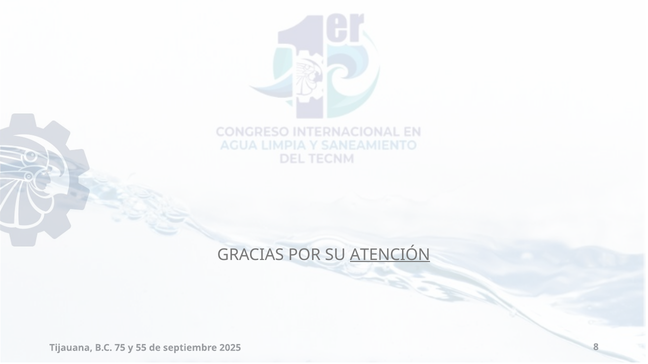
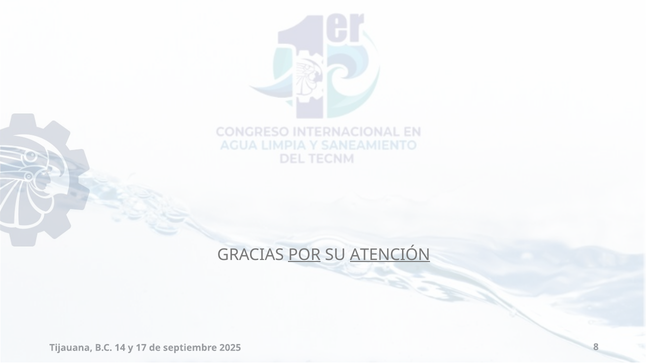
POR underline: none -> present
75: 75 -> 14
55: 55 -> 17
